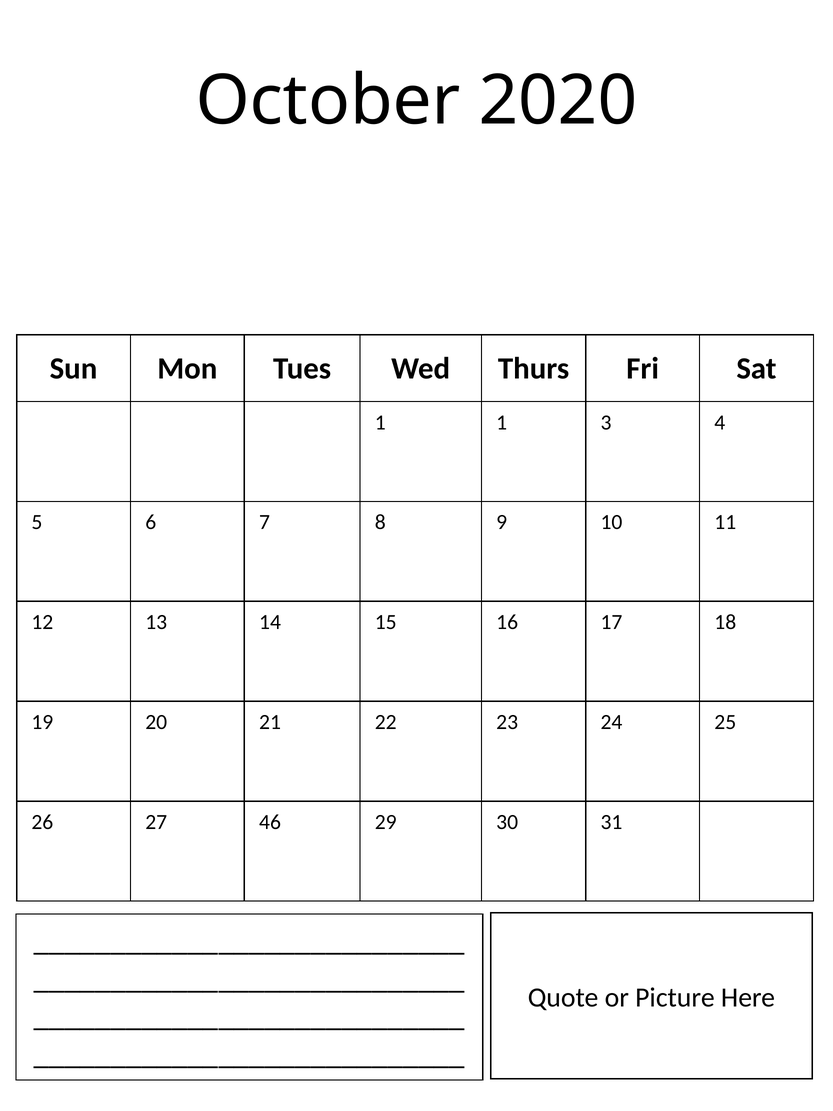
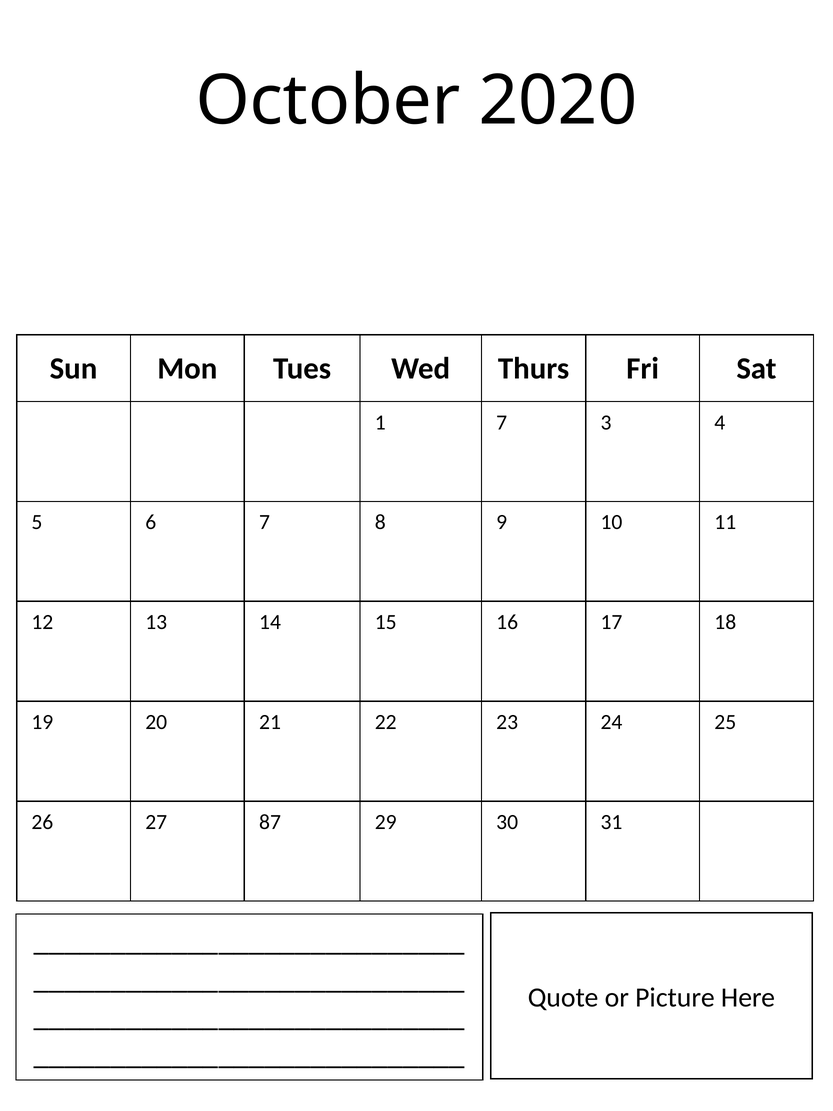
1 1: 1 -> 7
46: 46 -> 87
